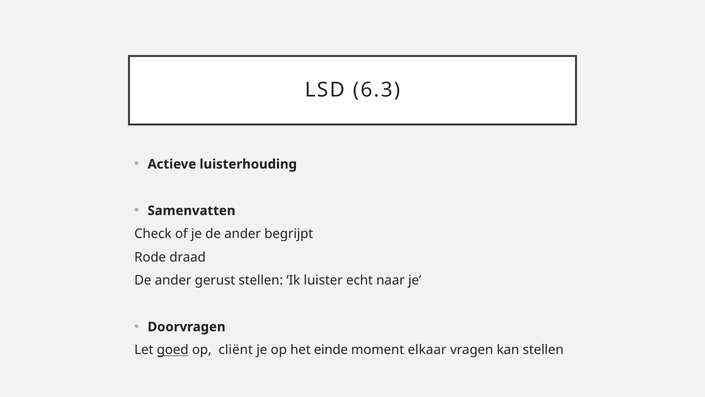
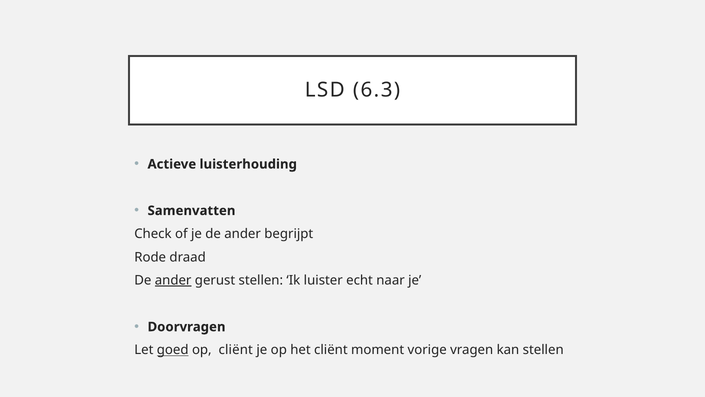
ander at (173, 280) underline: none -> present
het einde: einde -> cliënt
elkaar: elkaar -> vorige
